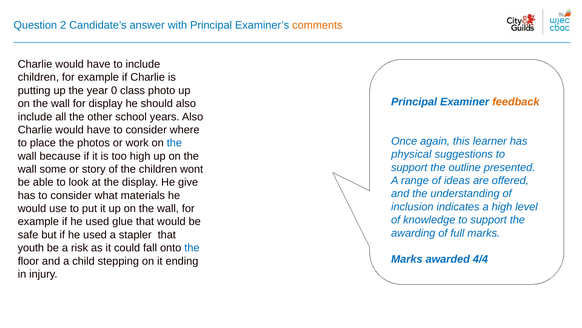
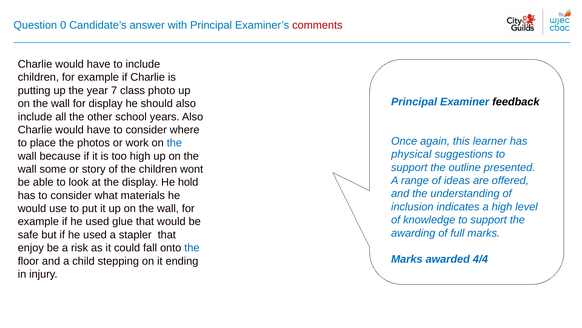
2: 2 -> 0
comments colour: orange -> red
0: 0 -> 7
feedback colour: orange -> black
give: give -> hold
youth: youth -> enjoy
